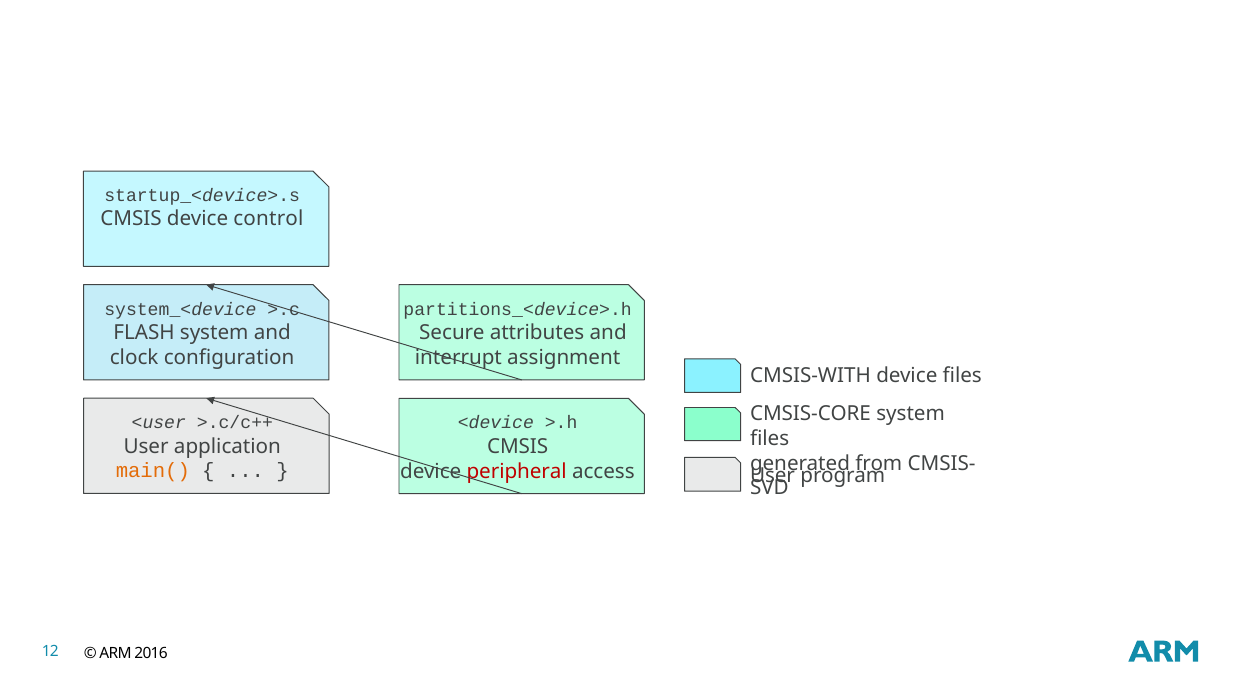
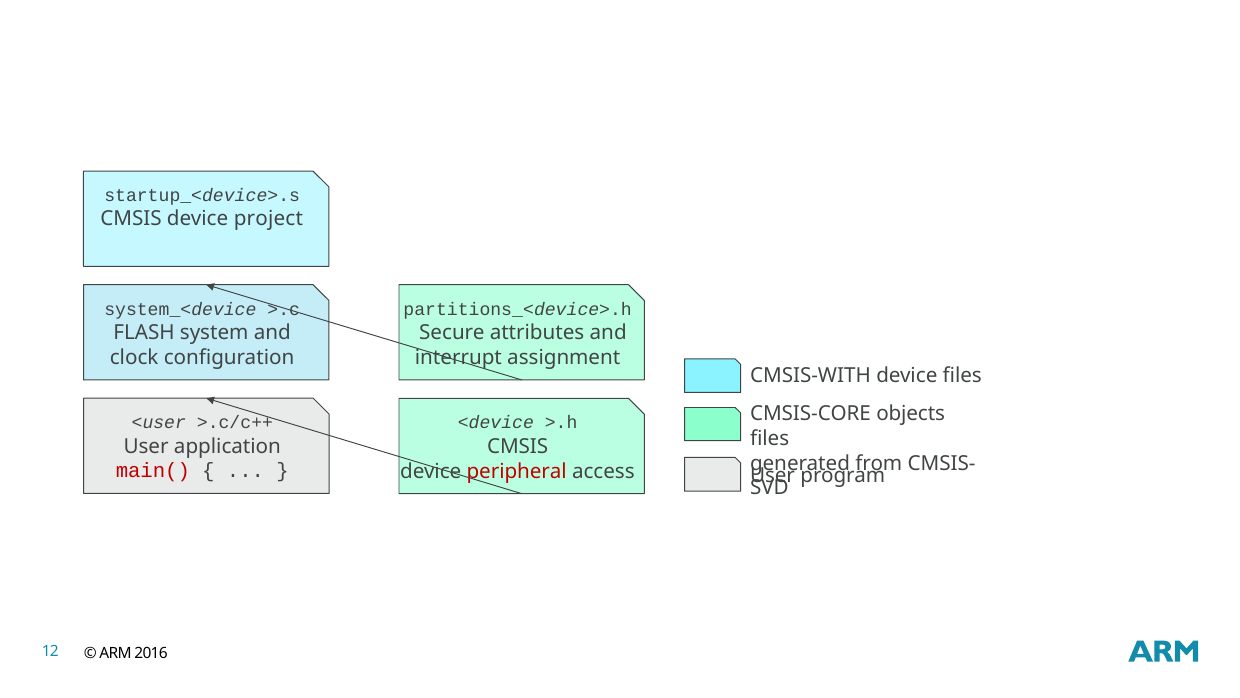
control: control -> project
CMSIS-CORE system: system -> objects
main( colour: orange -> red
